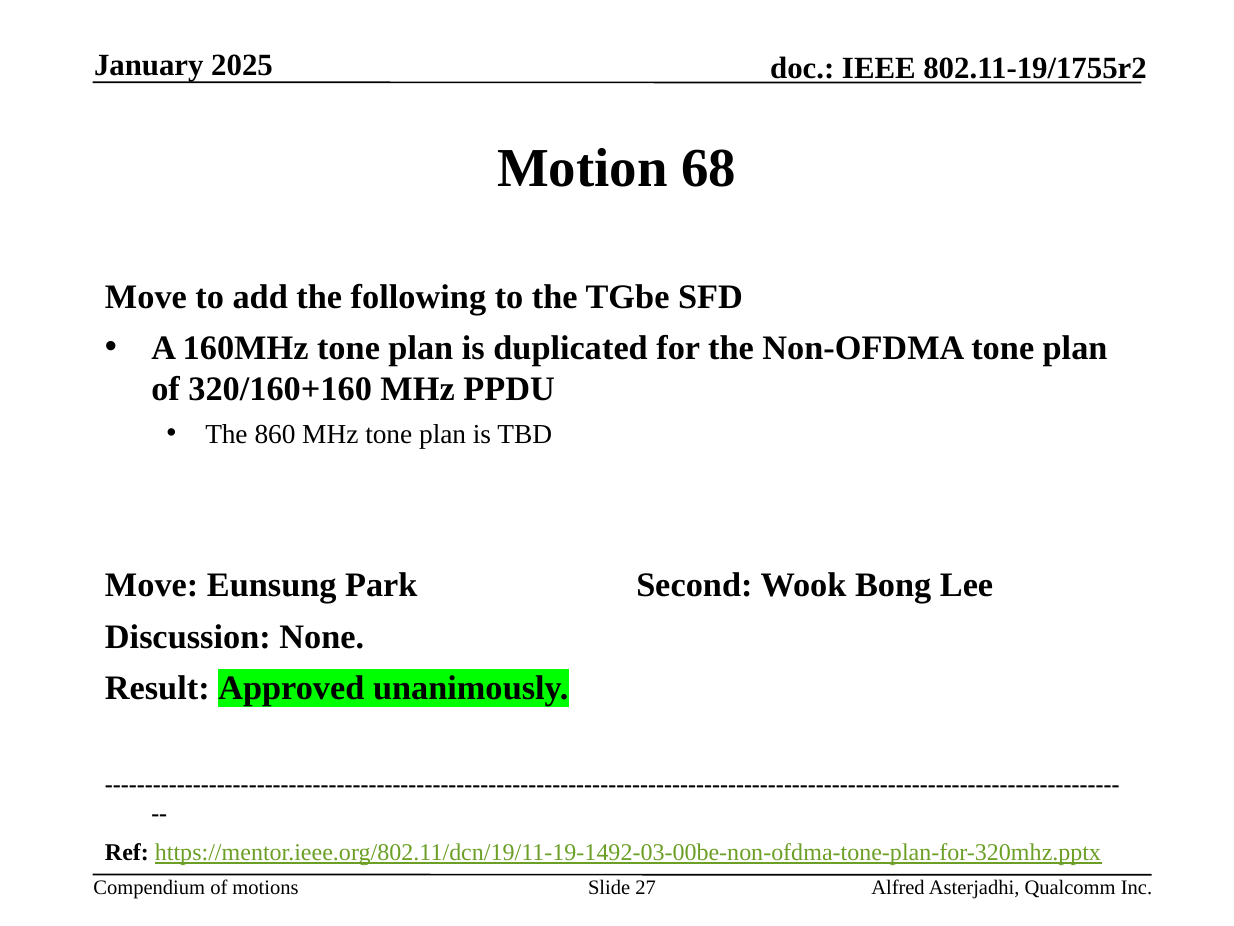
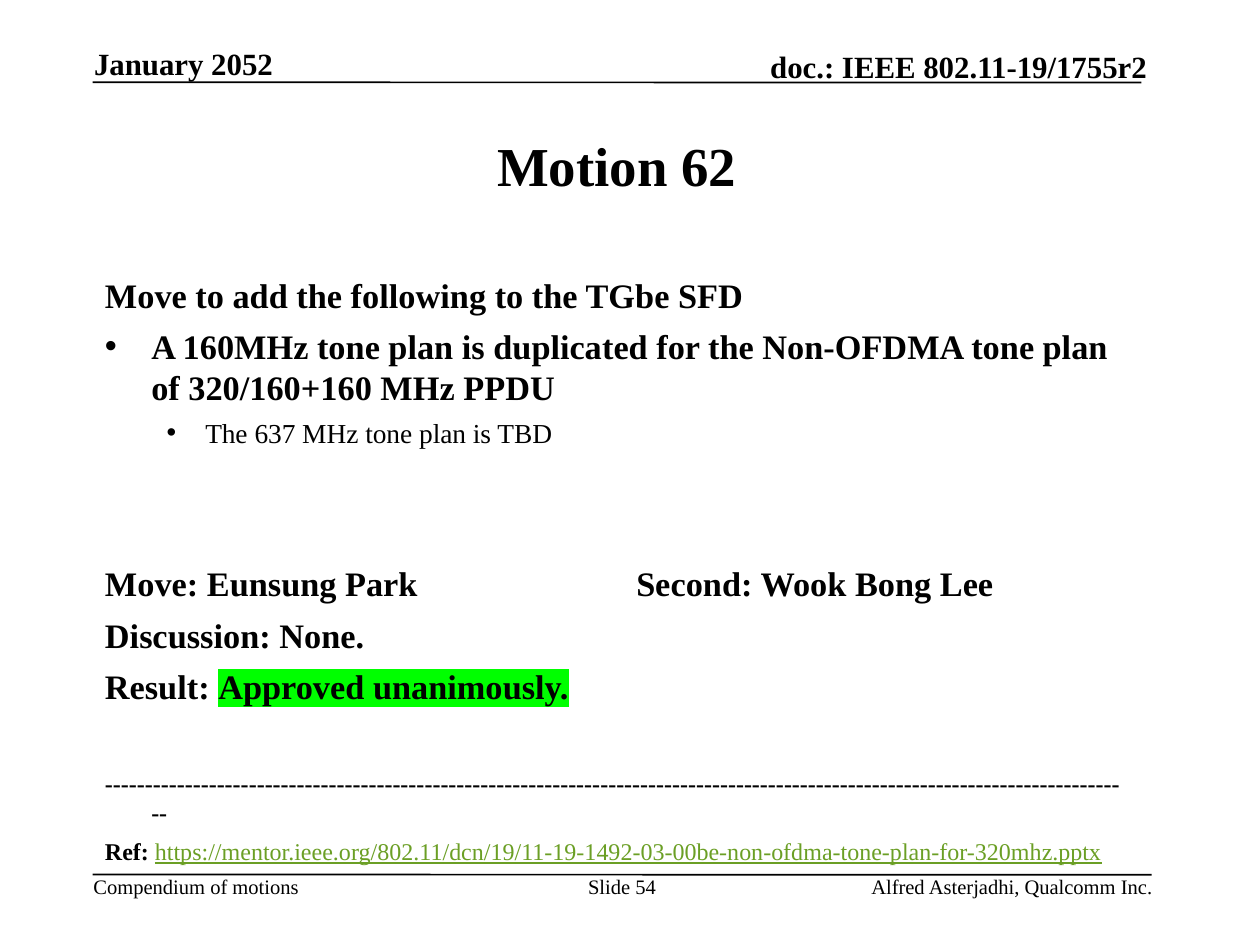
2025: 2025 -> 2052
68: 68 -> 62
860: 860 -> 637
27: 27 -> 54
